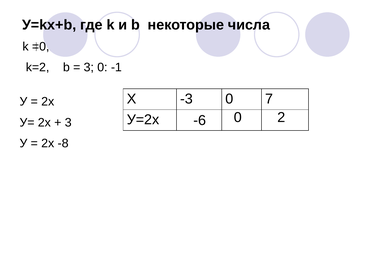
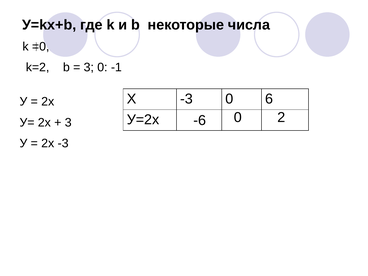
7: 7 -> 6
2х -8: -8 -> -3
